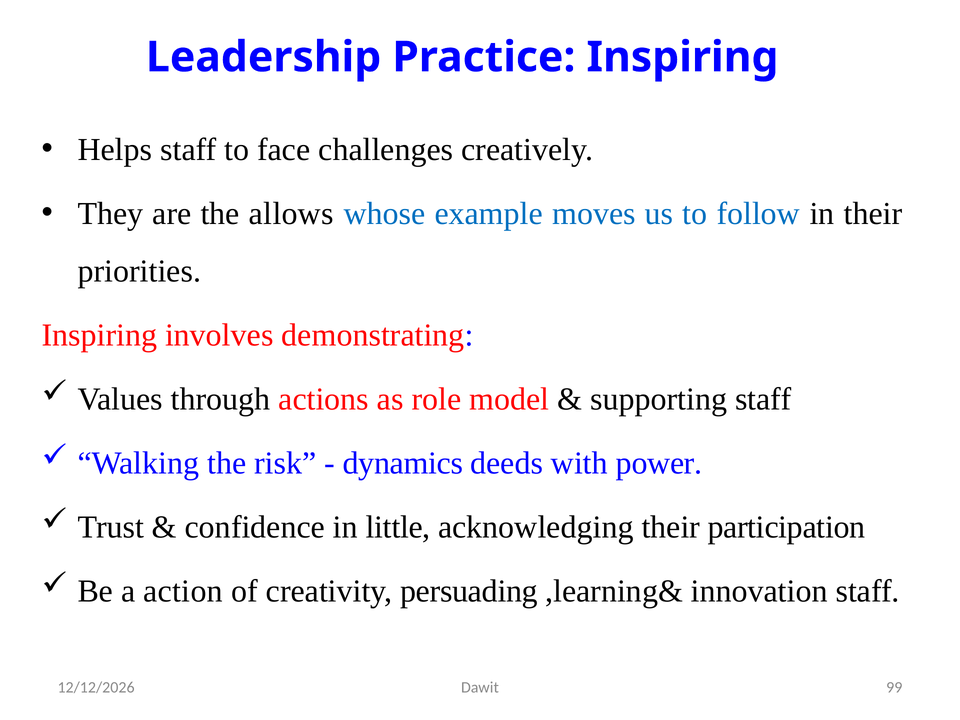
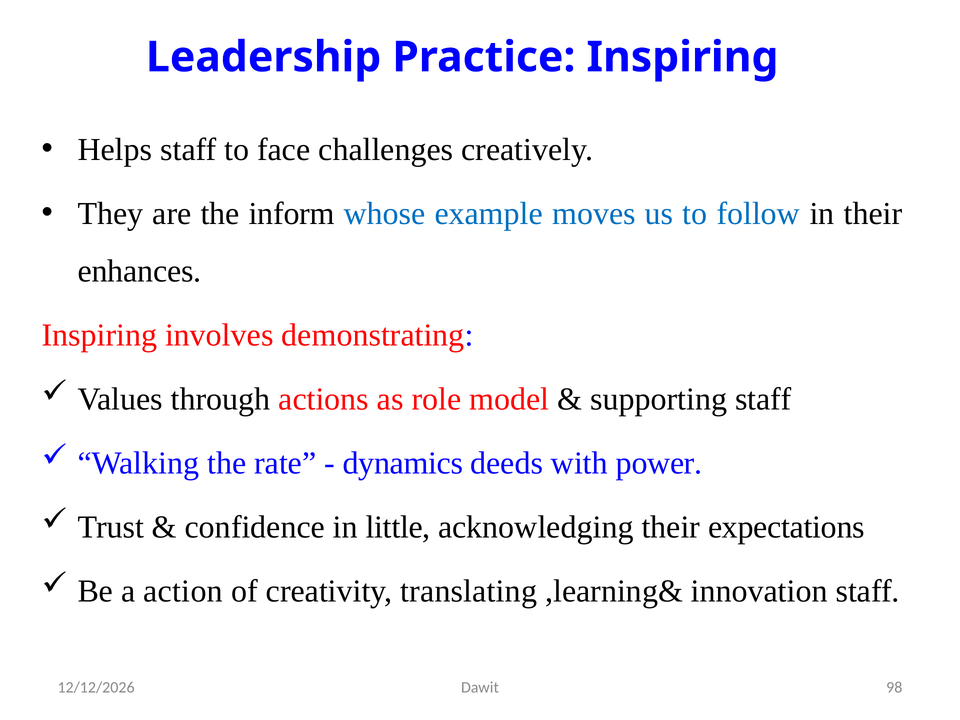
allows: allows -> inform
priorities: priorities -> enhances
risk: risk -> rate
participation: participation -> expectations
persuading: persuading -> translating
99: 99 -> 98
